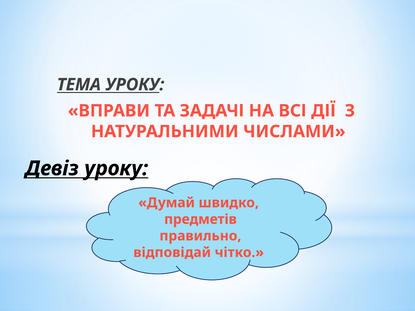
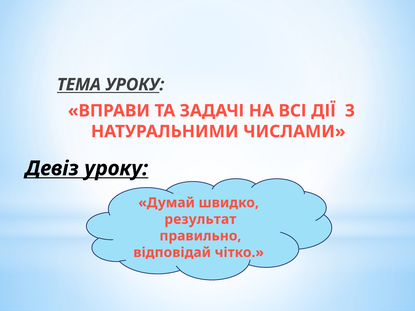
предметів: предметів -> результат
